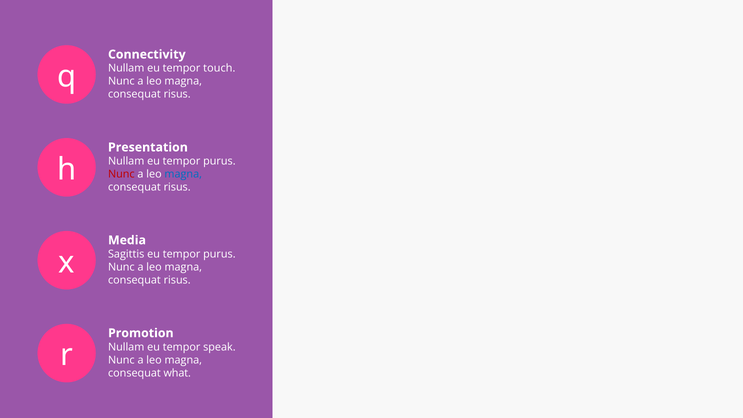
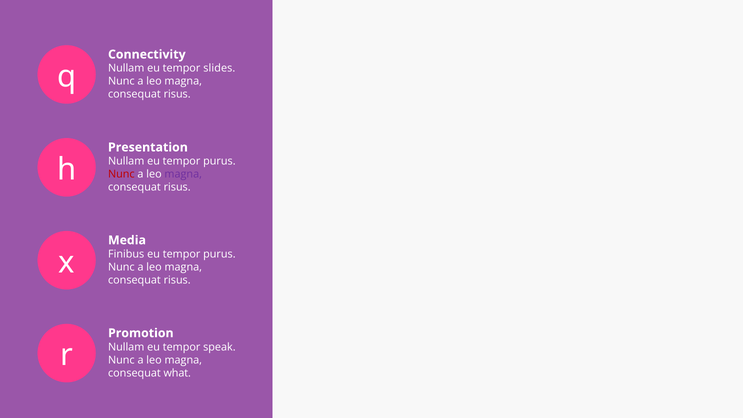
touch: touch -> slides
magna at (183, 174) colour: blue -> purple
Sagittis: Sagittis -> Finibus
